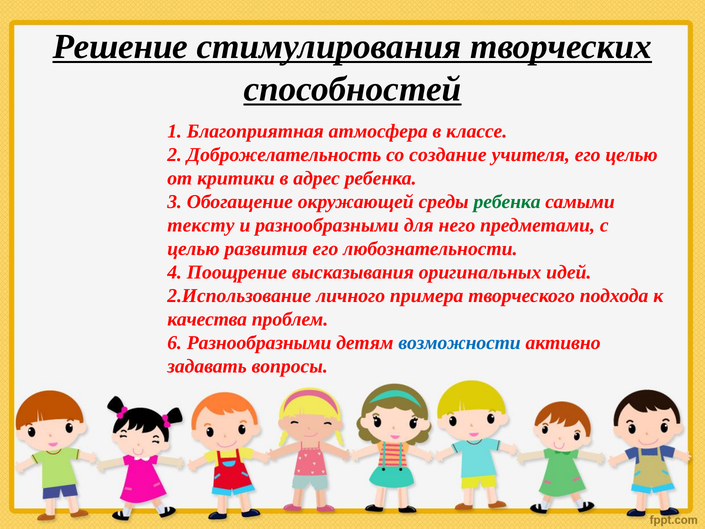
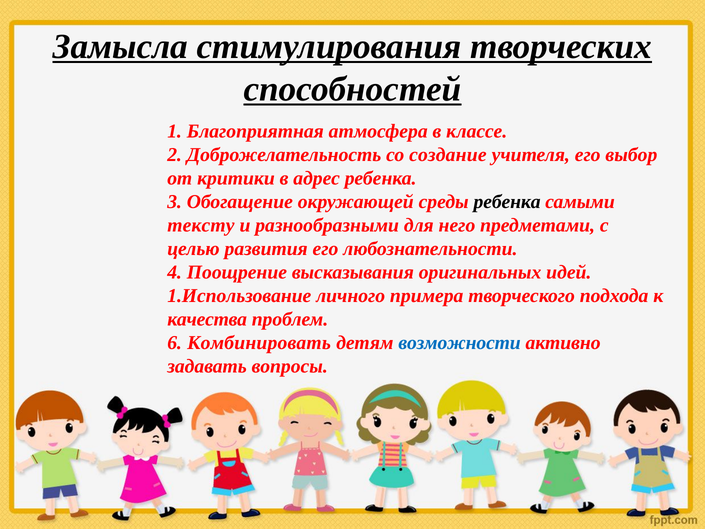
Решение: Решение -> Замысла
его целью: целью -> выбор
ребенка at (507, 202) colour: green -> black
2.Использование: 2.Использование -> 1.Использование
6 Разнообразными: Разнообразными -> Комбинировать
